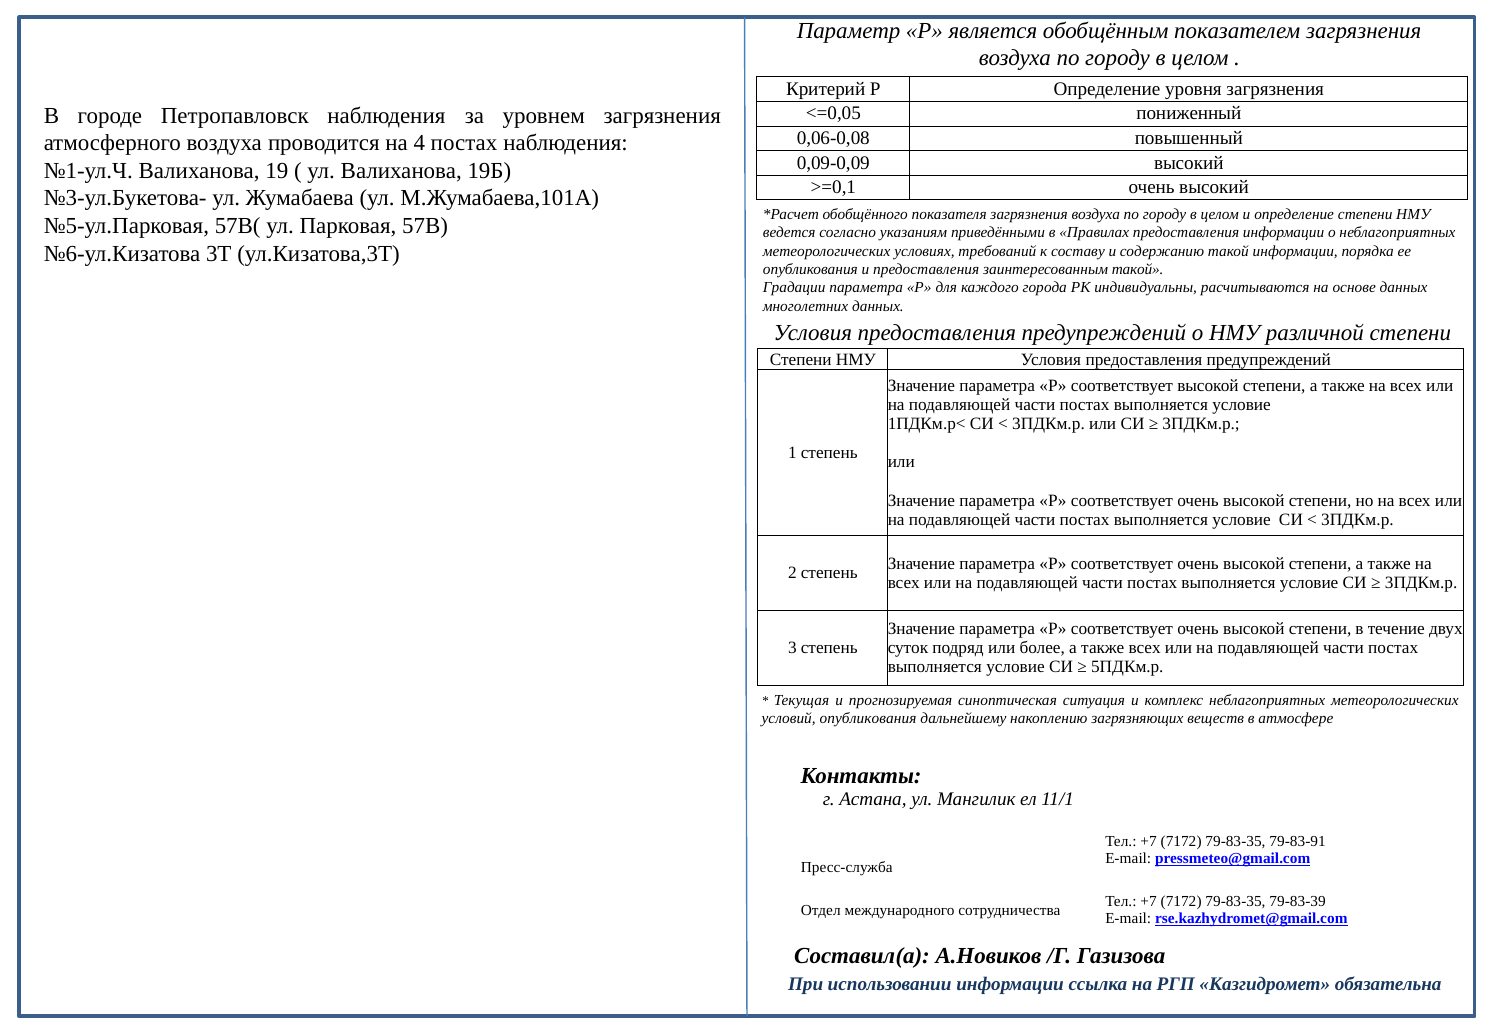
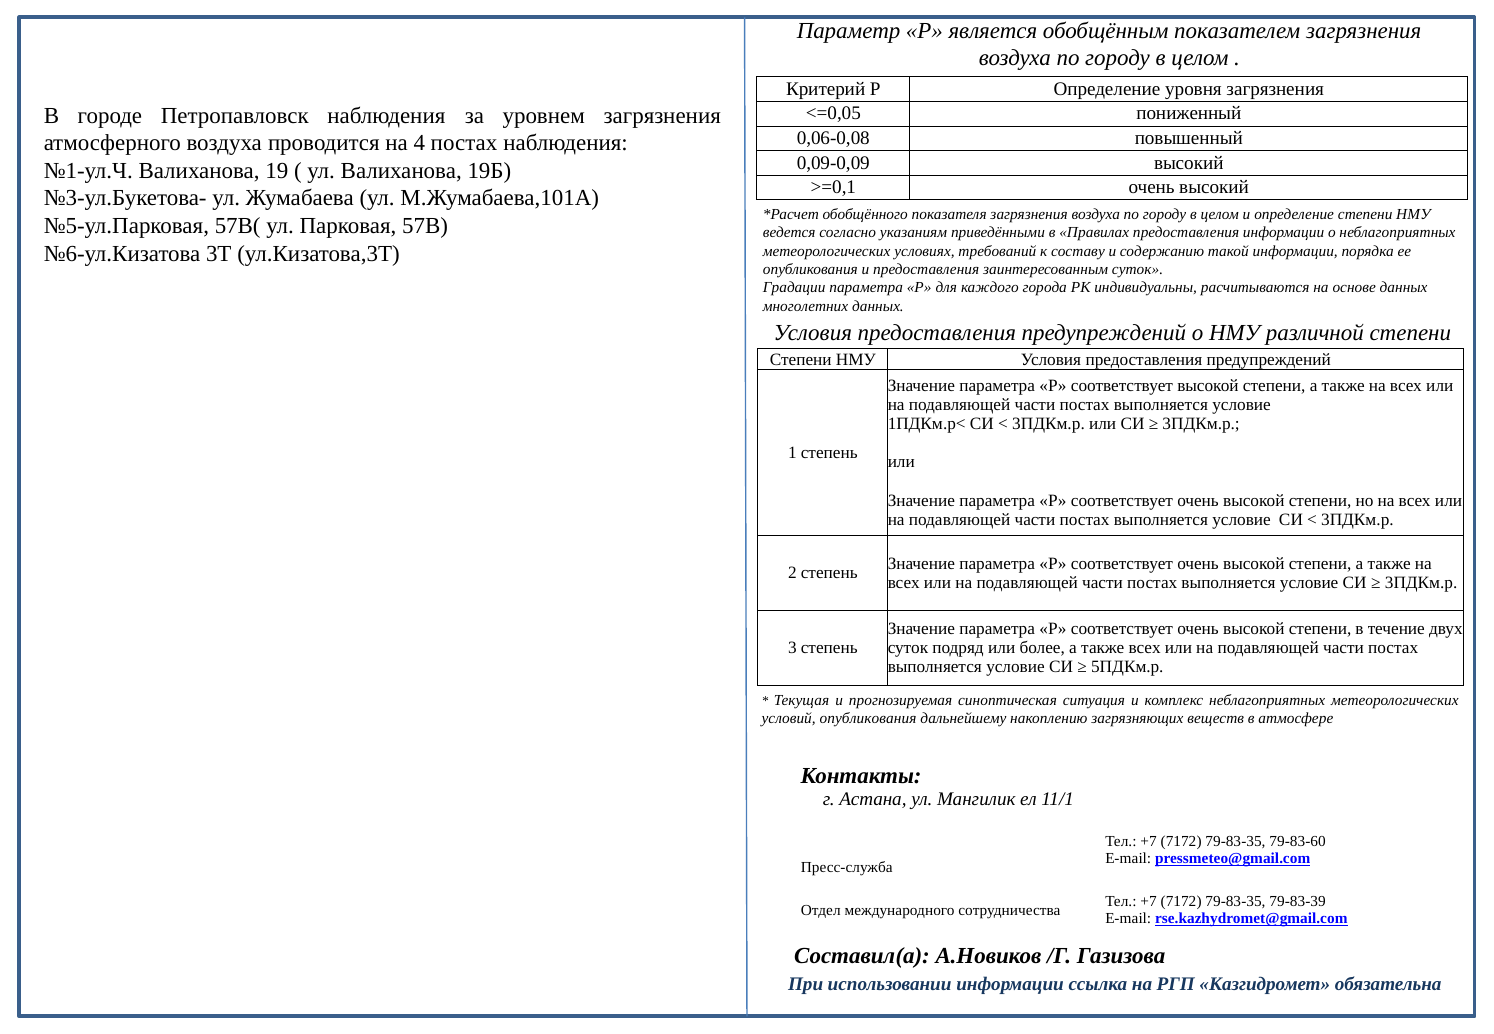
заинтересованным такой: такой -> суток
79-83-91: 79-83-91 -> 79-83-60
